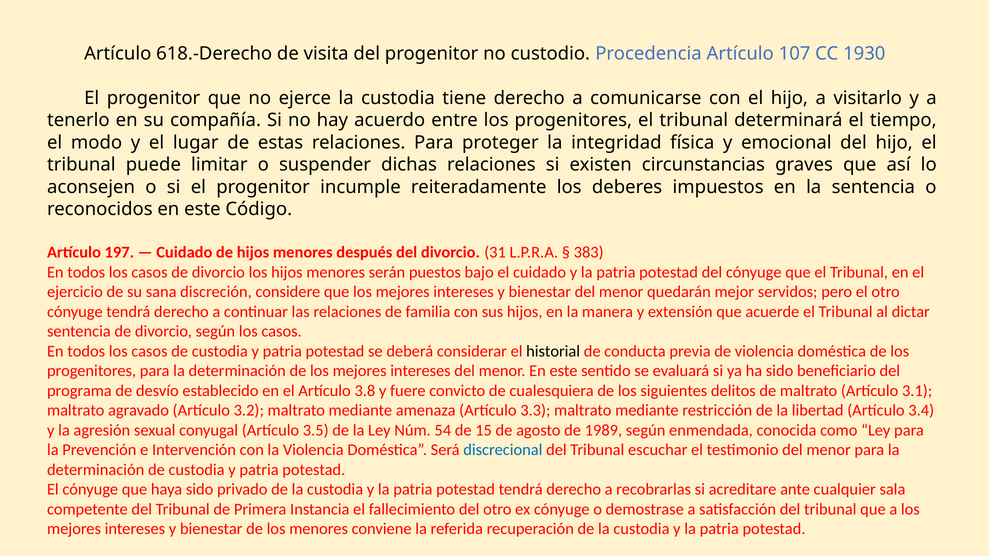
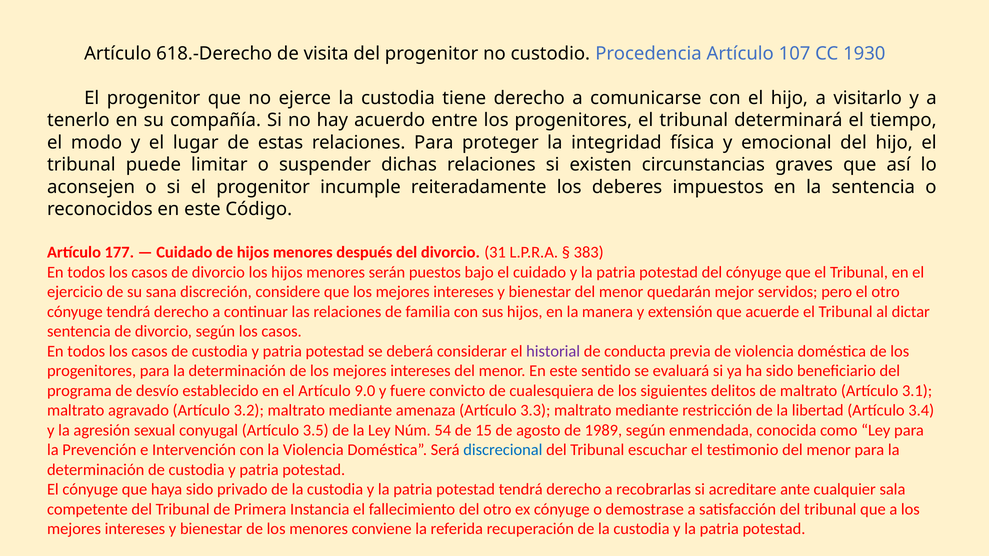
197: 197 -> 177
historial colour: black -> purple
3.8: 3.8 -> 9.0
